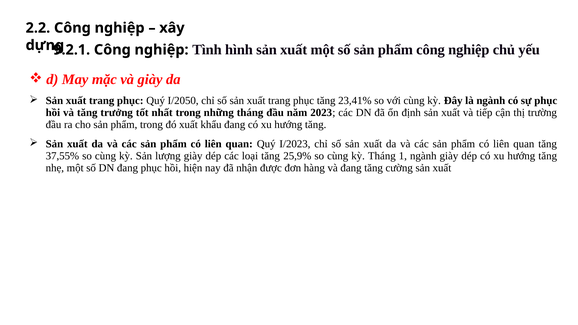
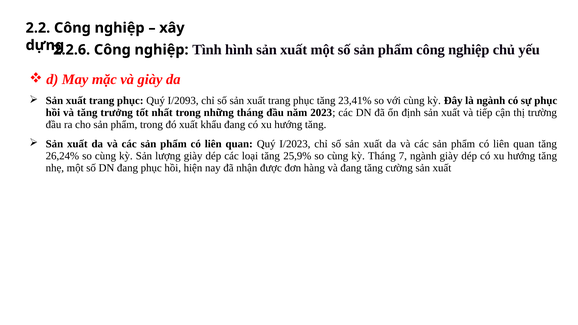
9.2.1: 9.2.1 -> 2.2.6
I/2050: I/2050 -> I/2093
37,55%: 37,55% -> 26,24%
1: 1 -> 7
